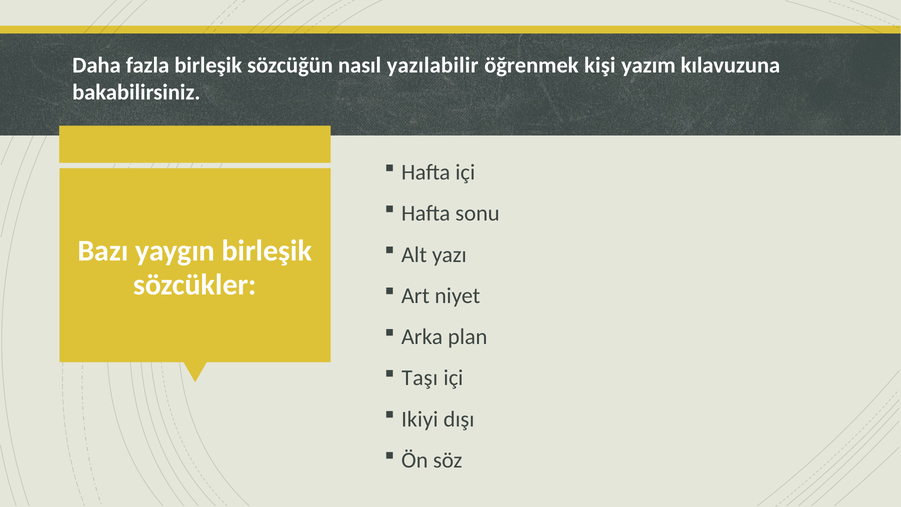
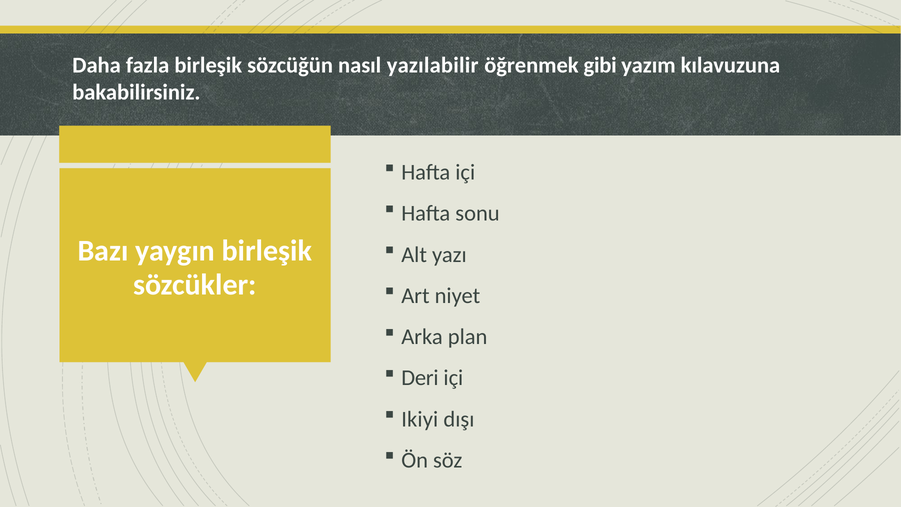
kişi: kişi -> gibi
Taşı: Taşı -> Deri
